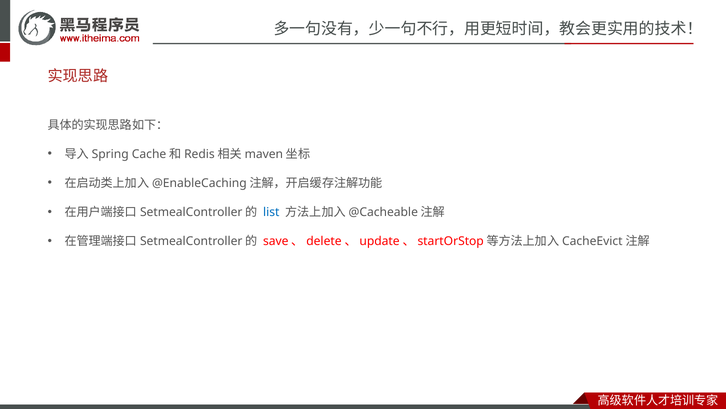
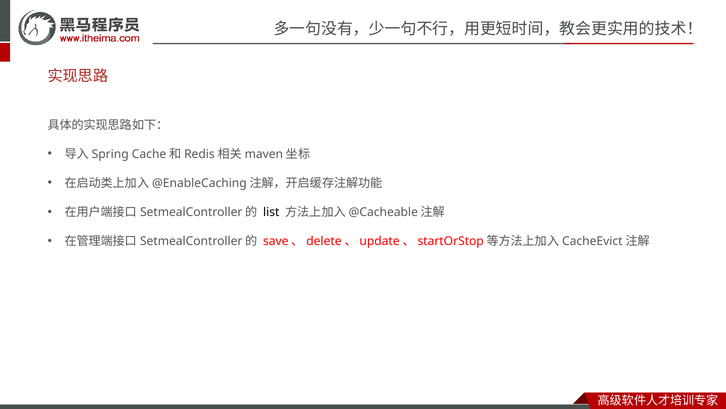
list colour: blue -> black
